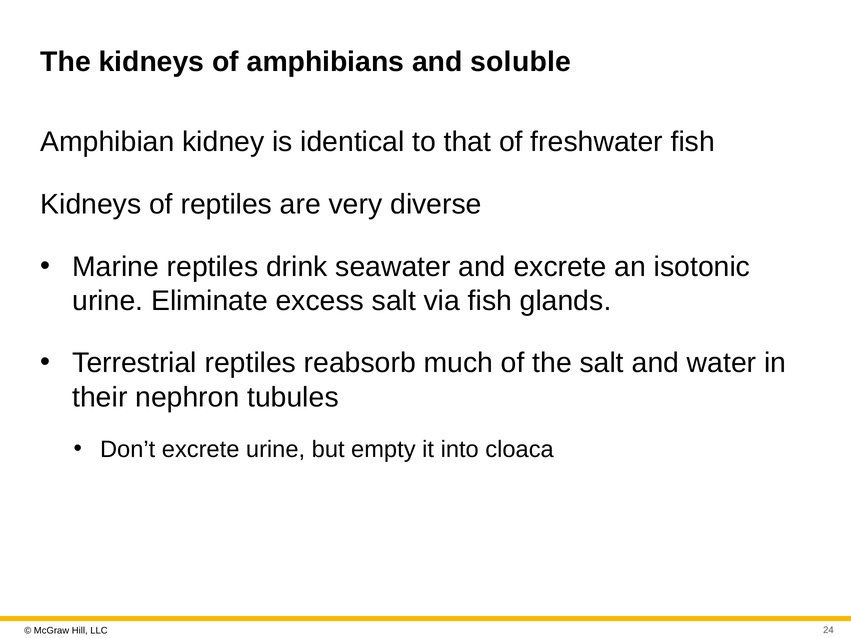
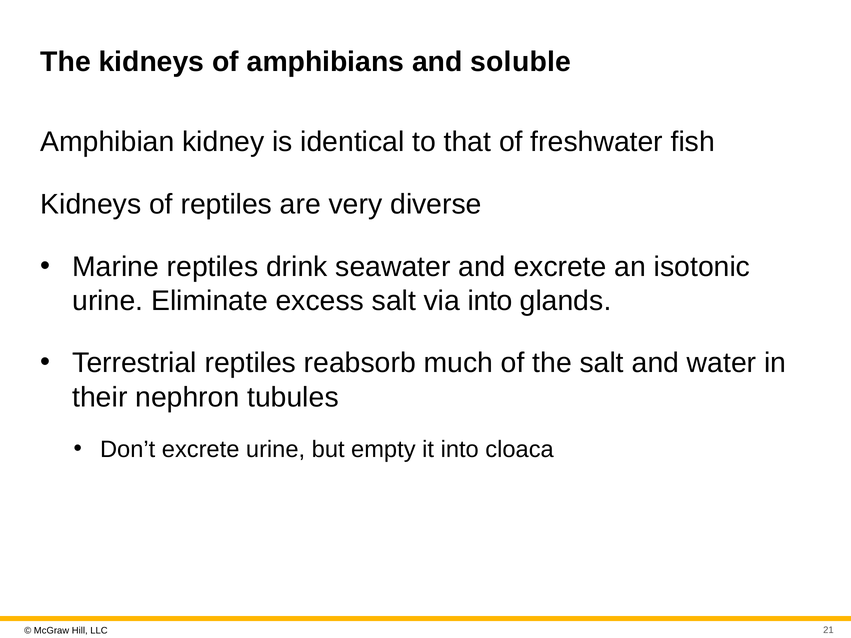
via fish: fish -> into
24: 24 -> 21
